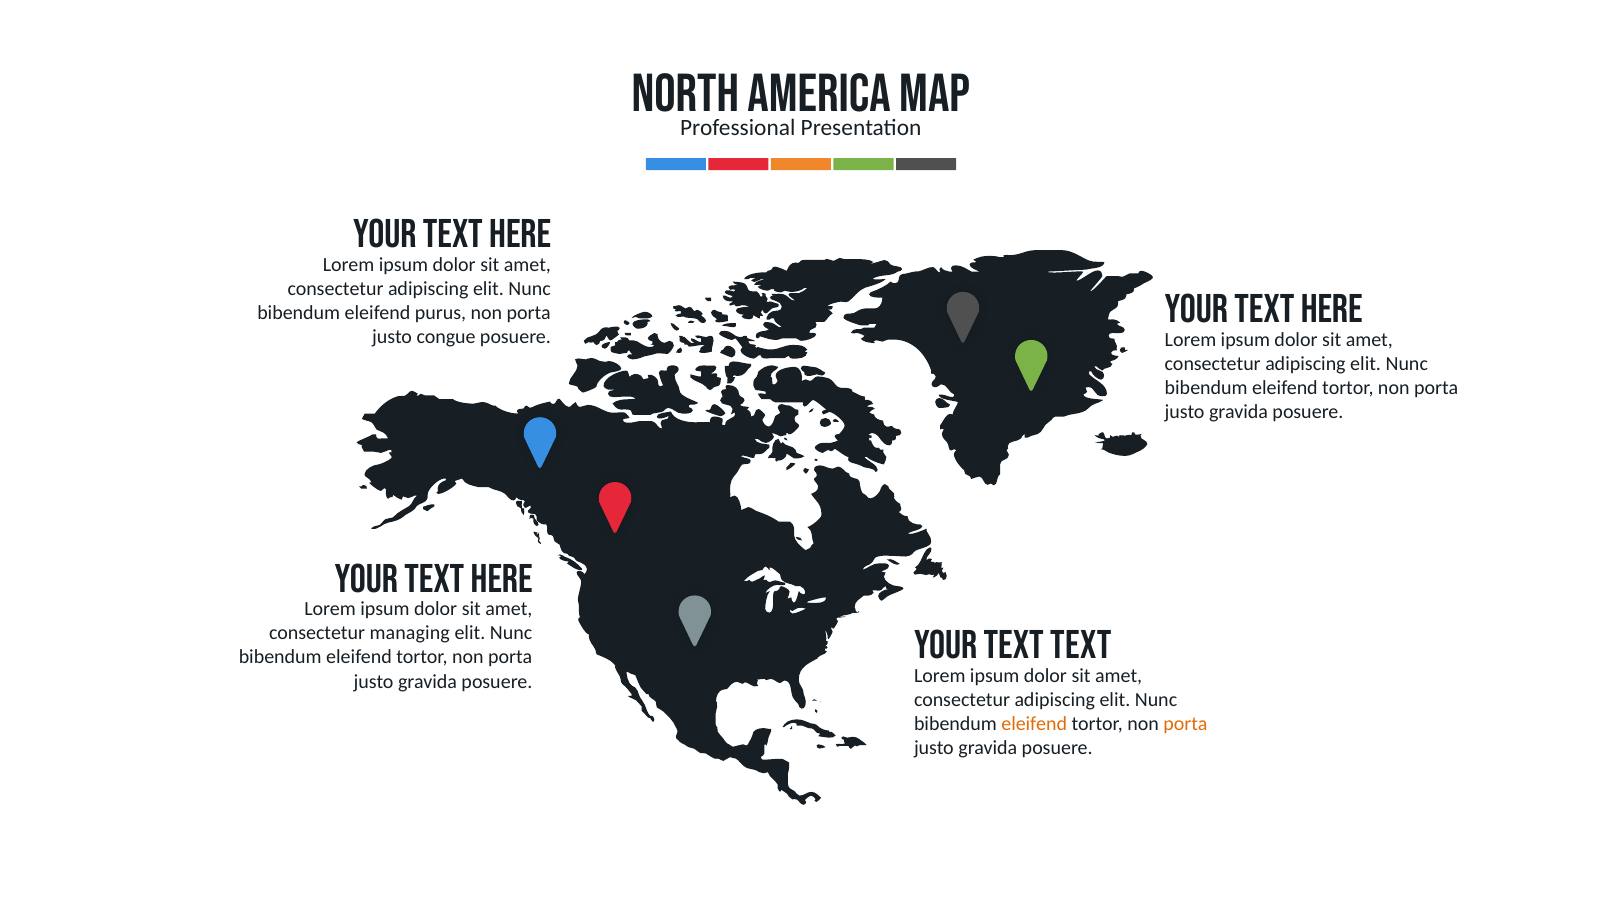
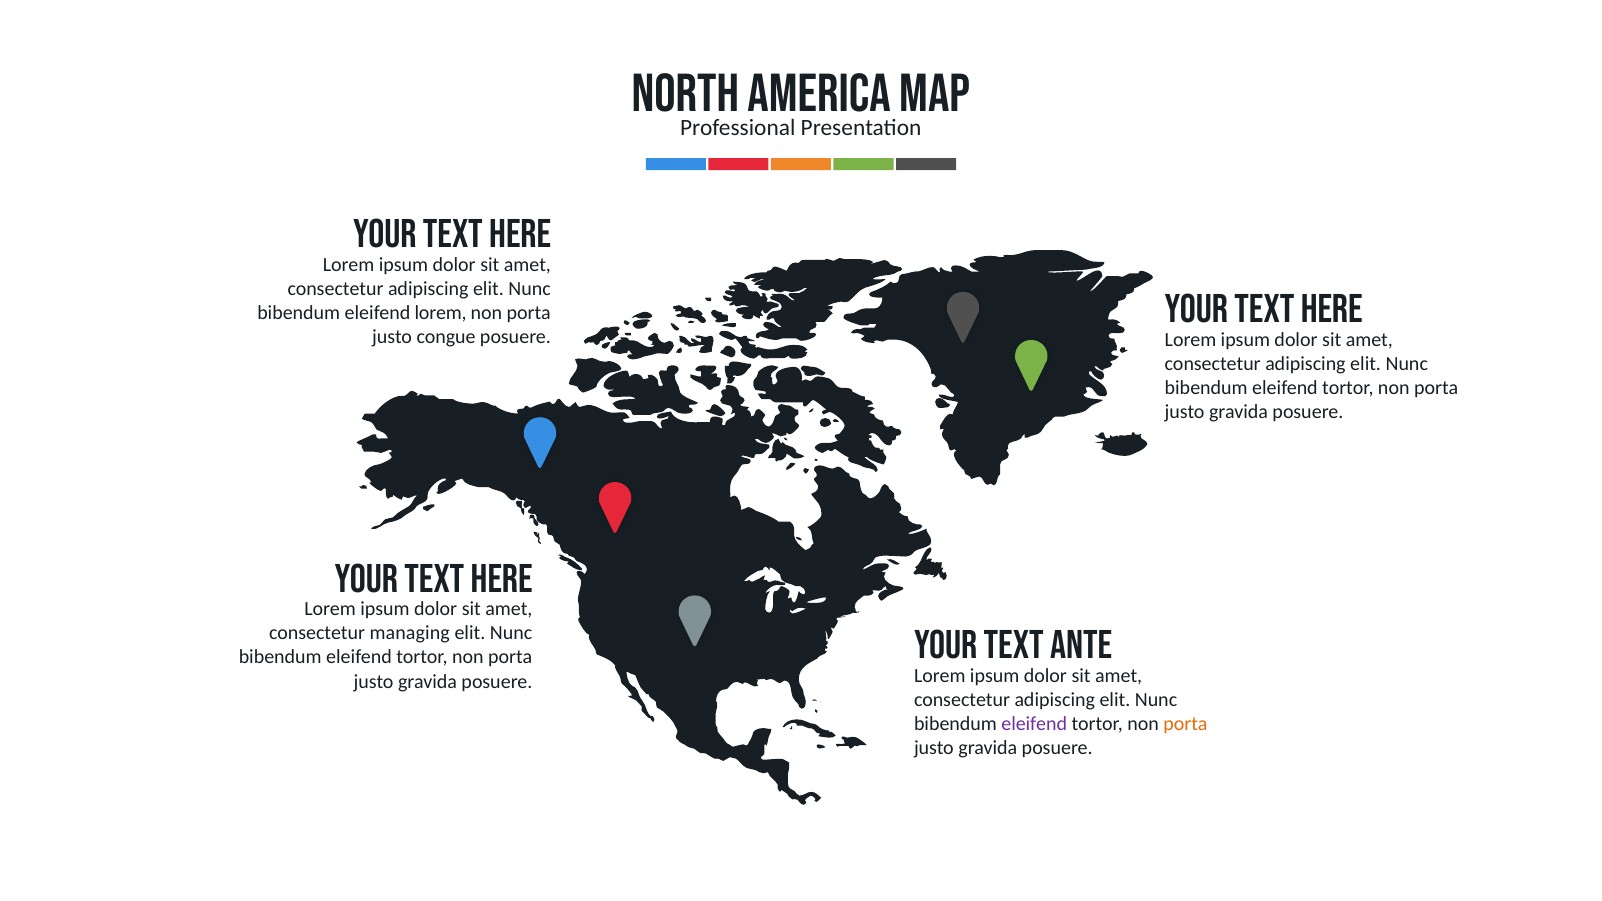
eleifend purus: purus -> lorem
text text: text -> ante
eleifend at (1034, 724) colour: orange -> purple
